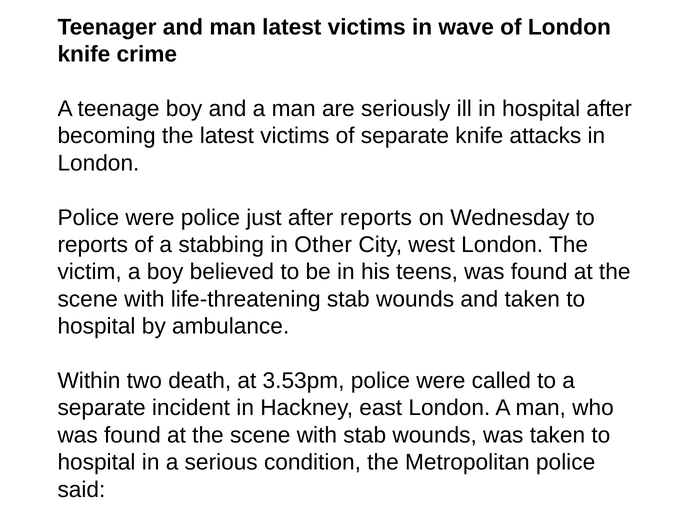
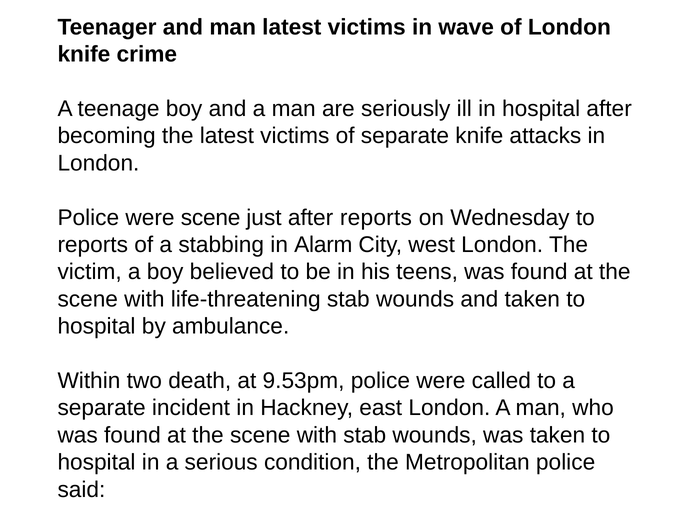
were police: police -> scene
Other: Other -> Alarm
3.53pm: 3.53pm -> 9.53pm
